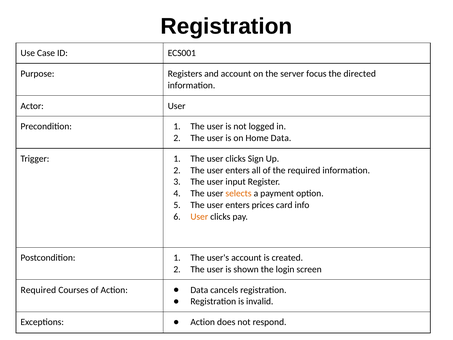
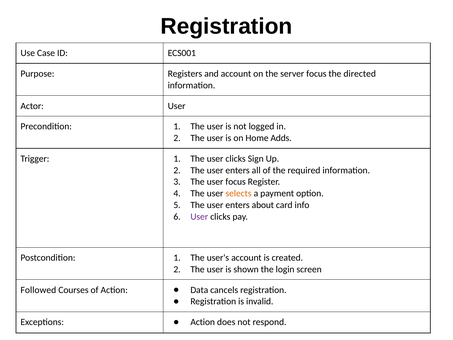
Home Data: Data -> Adds
user input: input -> focus
prices: prices -> about
User at (199, 216) colour: orange -> purple
Required at (38, 290): Required -> Followed
